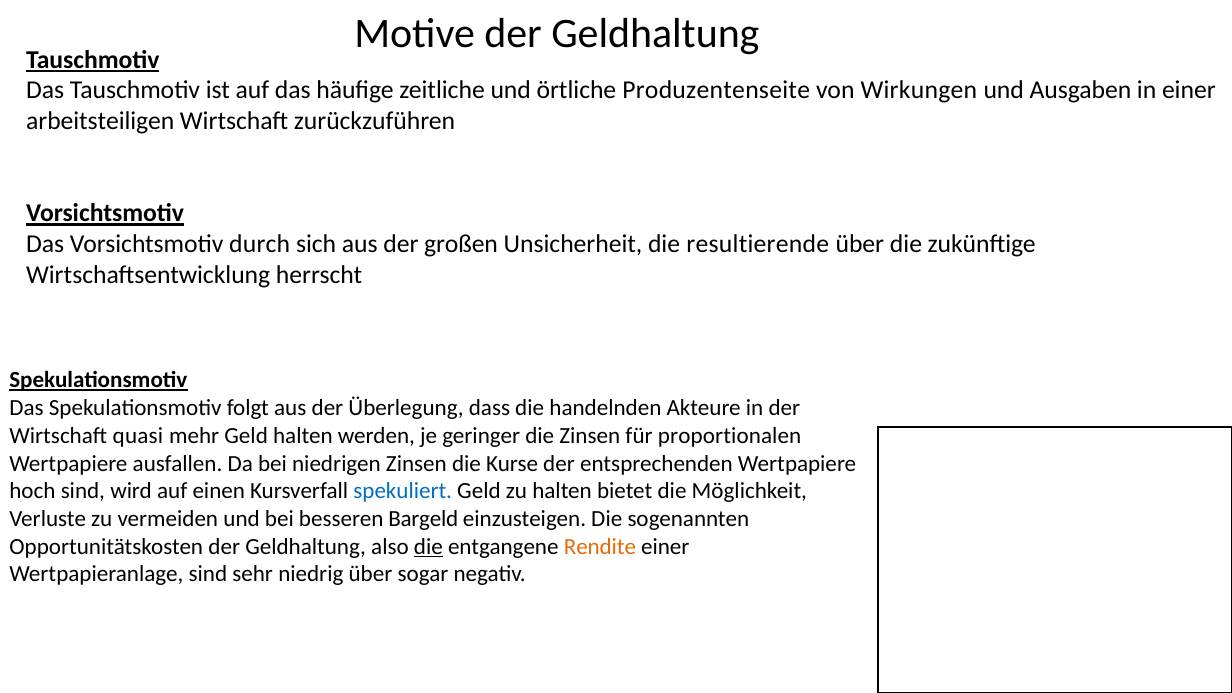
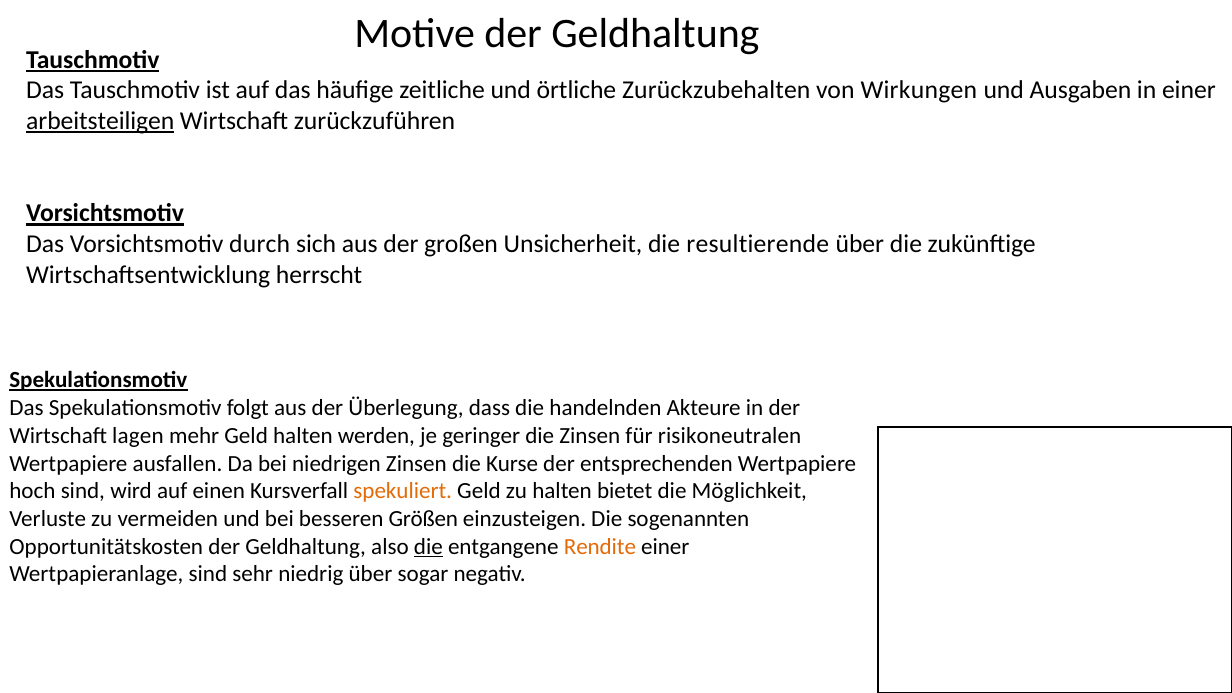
Produzentenseite: Produzentenseite -> Zurückzubehalten
arbeitsteiligen underline: none -> present
quasi: quasi -> lagen
proportionalen: proportionalen -> risikoneutralen
spekuliert colour: blue -> orange
Bargeld: Bargeld -> Größen
